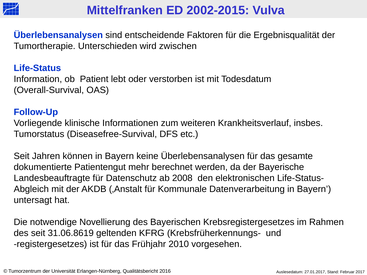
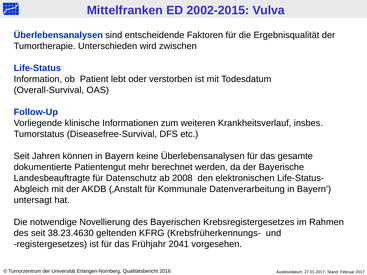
31.06.8619: 31.06.8619 -> 38.23.4630
2010: 2010 -> 2041
